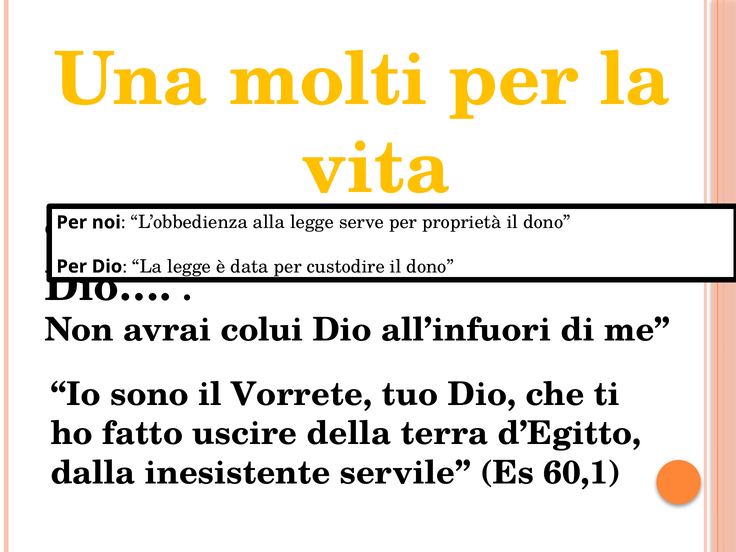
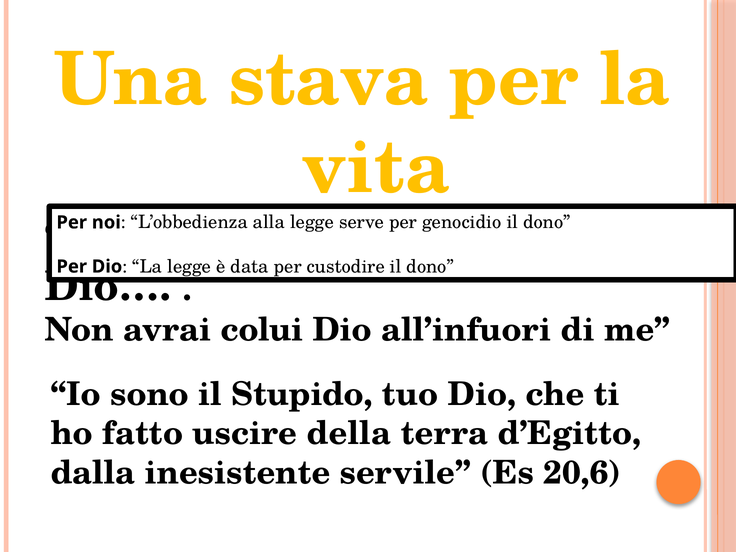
molti: molti -> stava
proprietà: proprietà -> genocidio
Vorrete: Vorrete -> Stupido
60,1: 60,1 -> 20,6
